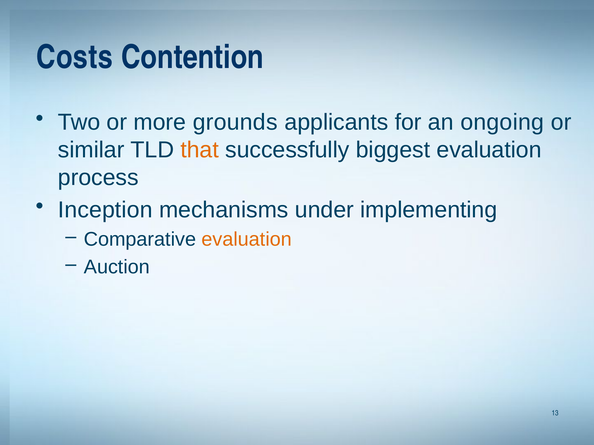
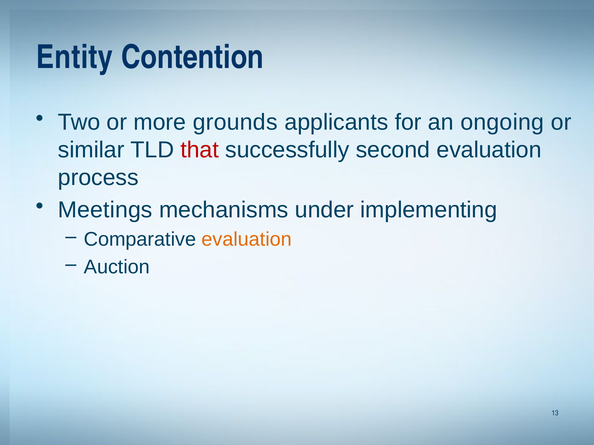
Costs: Costs -> Entity
that colour: orange -> red
biggest: biggest -> second
Inception: Inception -> Meetings
